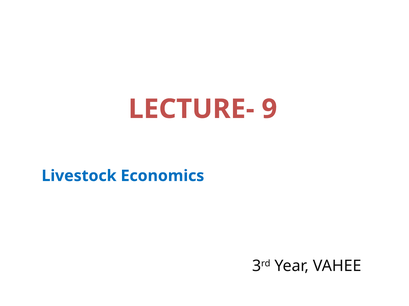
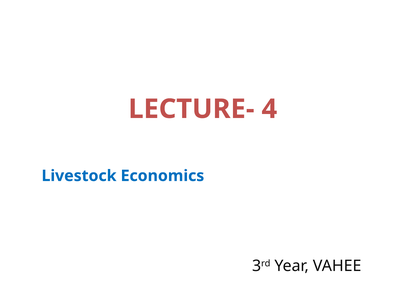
9: 9 -> 4
